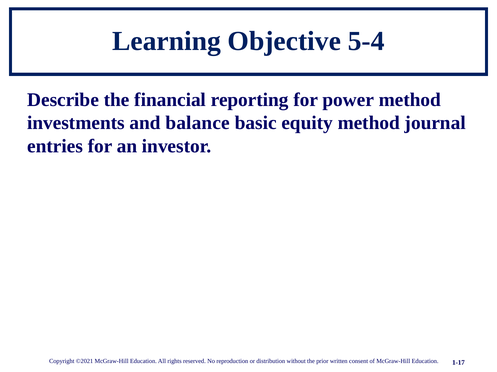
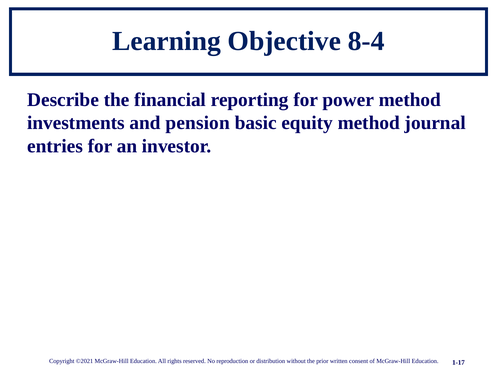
5-4: 5-4 -> 8-4
balance: balance -> pension
